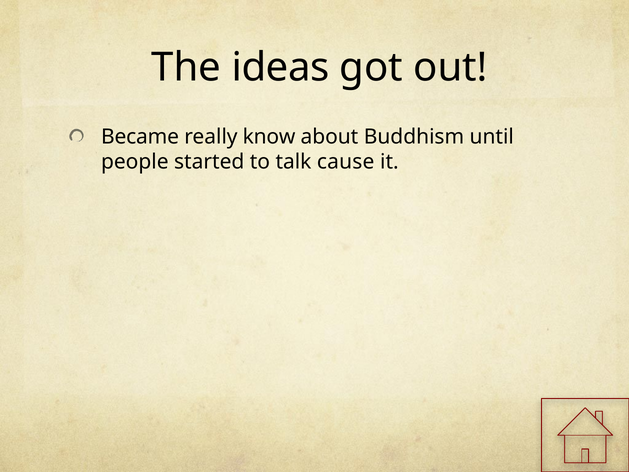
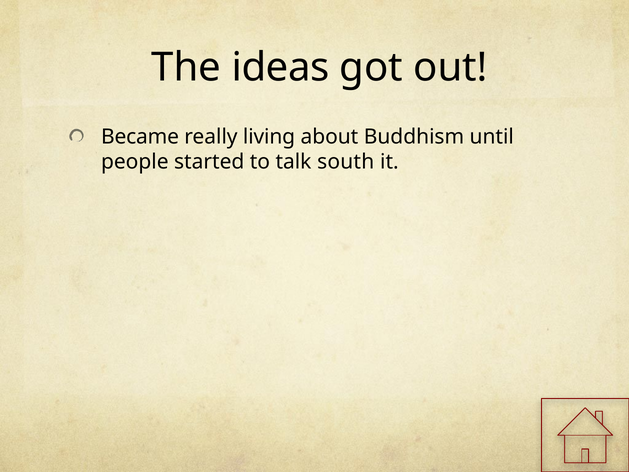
know: know -> living
cause: cause -> south
